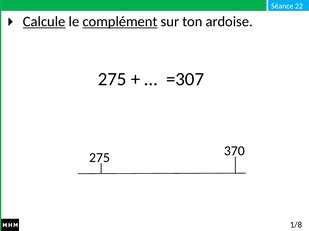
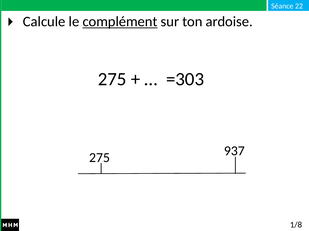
Calcule underline: present -> none
=307: =307 -> =303
370: 370 -> 937
